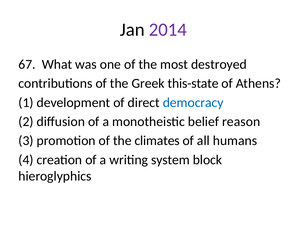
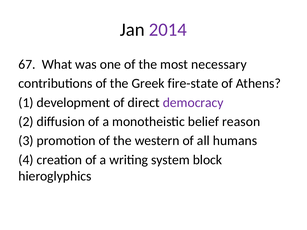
destroyed: destroyed -> necessary
this-state: this-state -> fire-state
democracy colour: blue -> purple
climates: climates -> western
